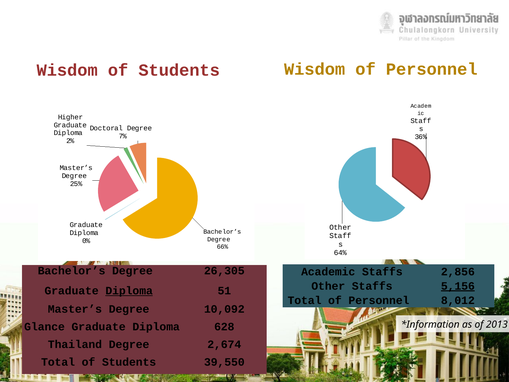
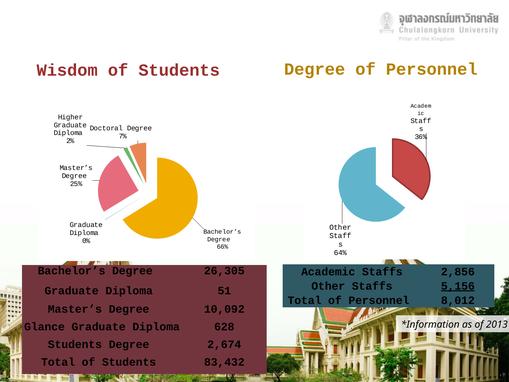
Wisdom at (315, 69): Wisdom -> Degree
Diploma at (129, 291) underline: present -> none
Thailand at (75, 344): Thailand -> Students
39,550: 39,550 -> 83,432
